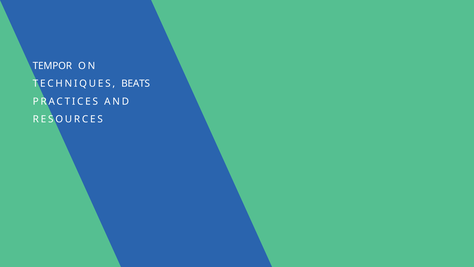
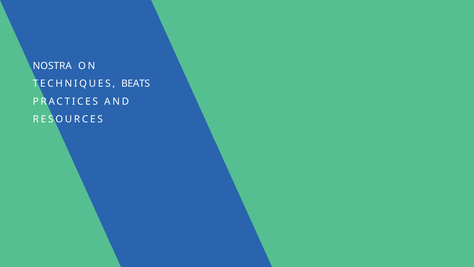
TEMPOR: TEMPOR -> NOSTRA
